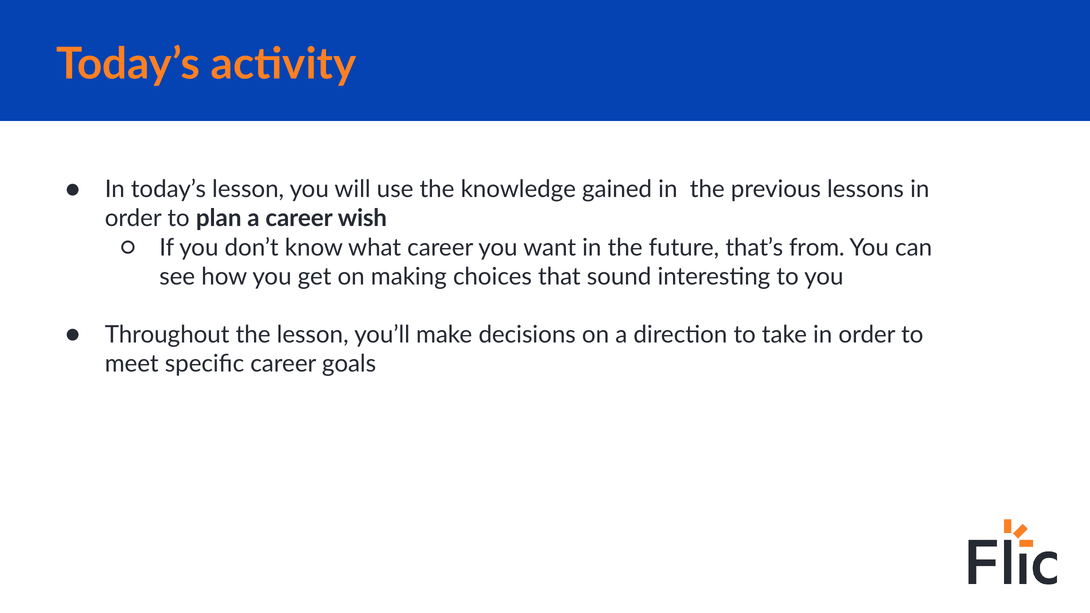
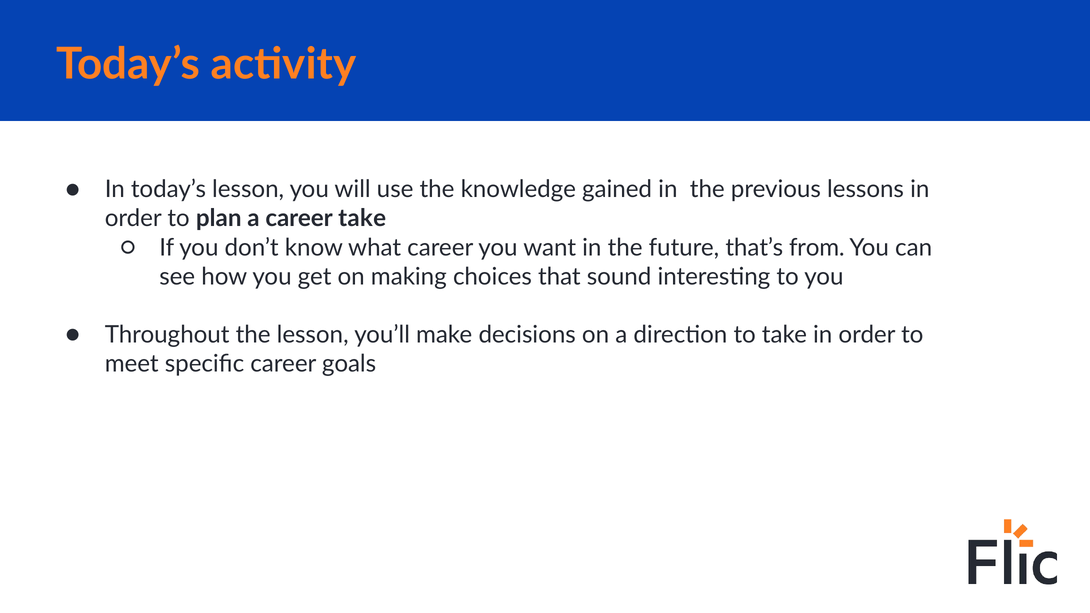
career wish: wish -> take
